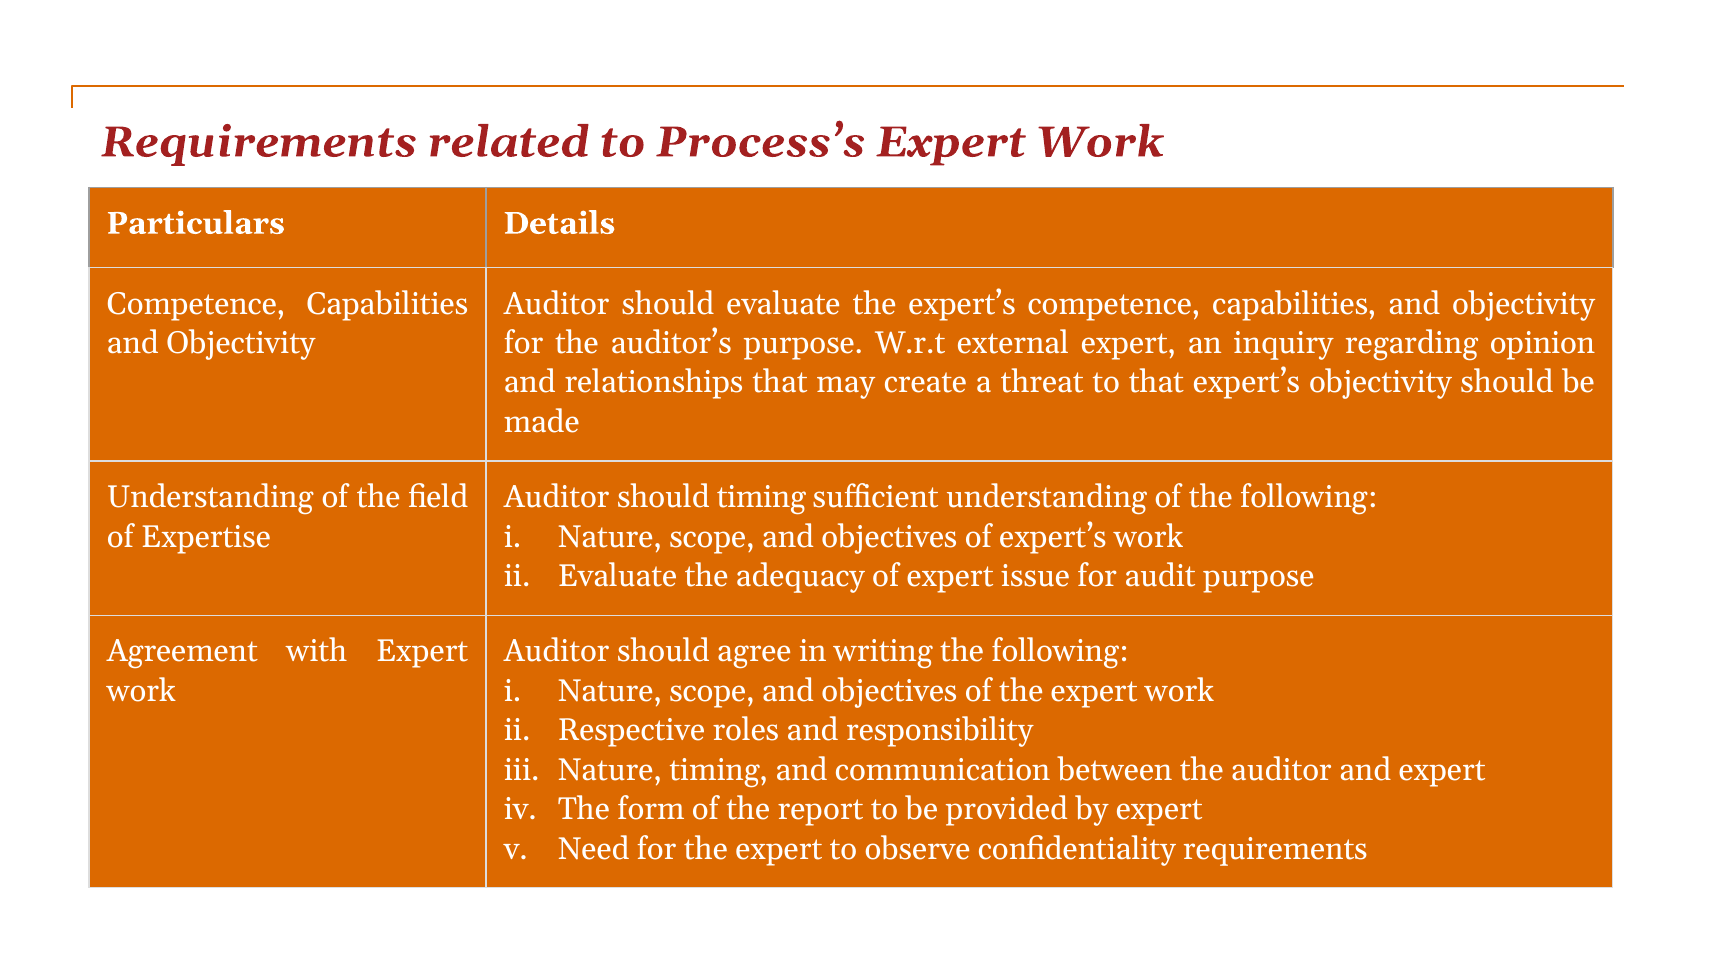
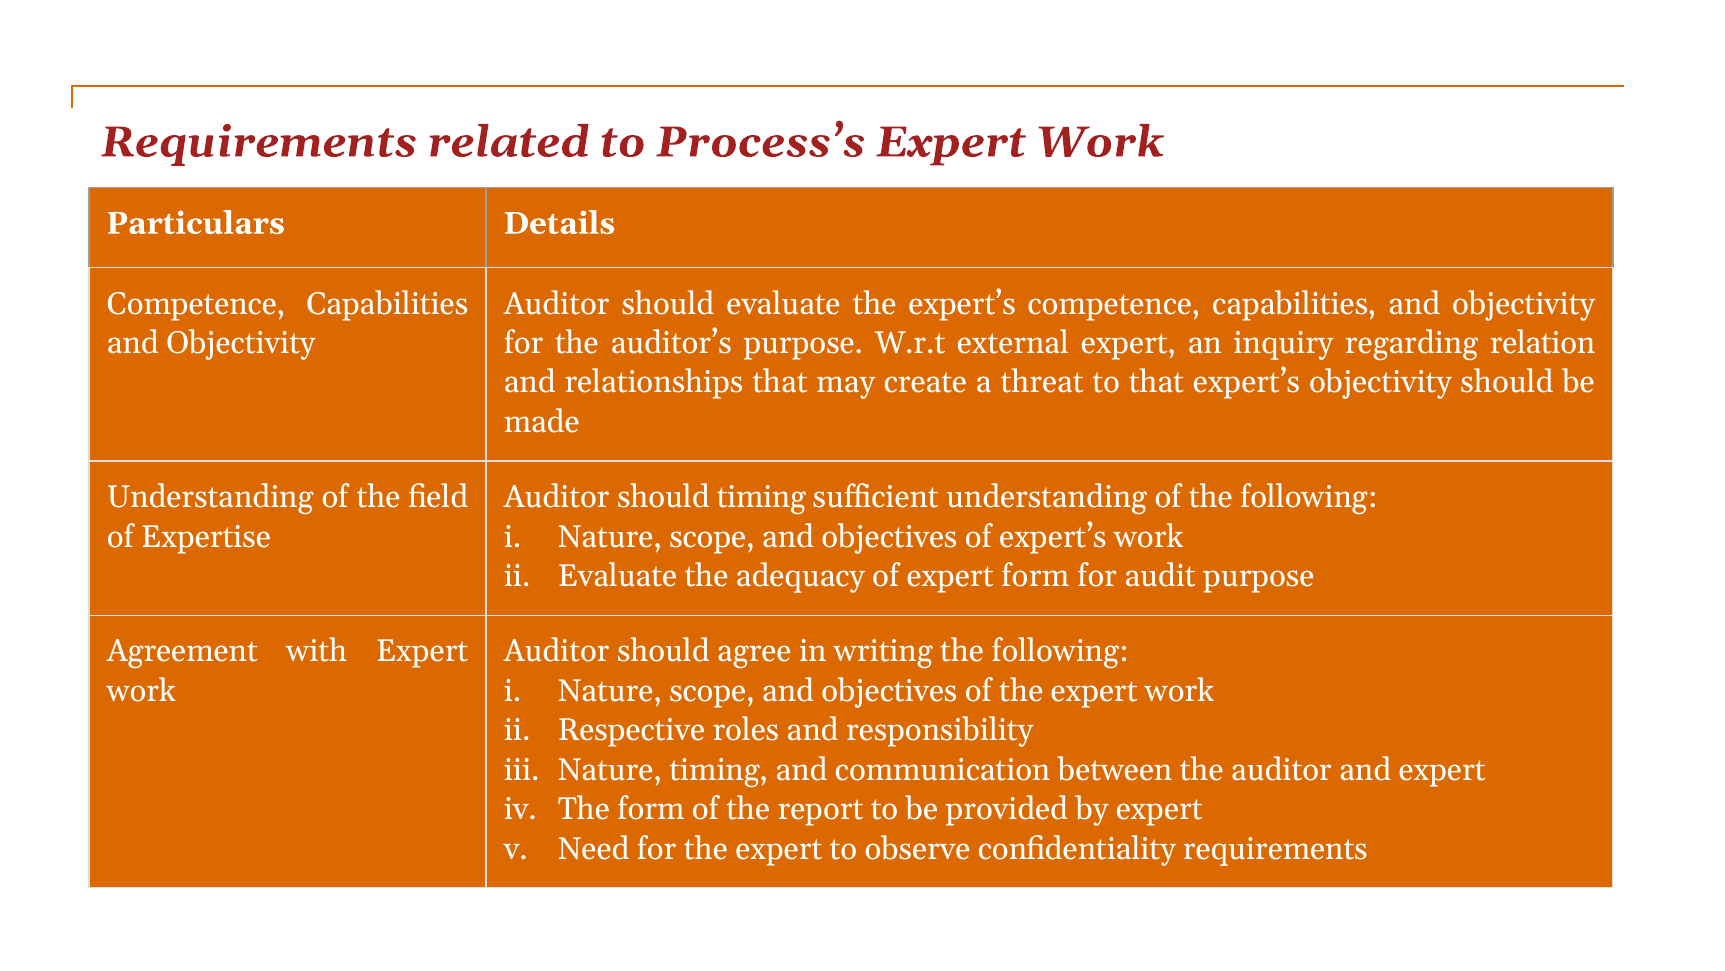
opinion: opinion -> relation
expert issue: issue -> form
